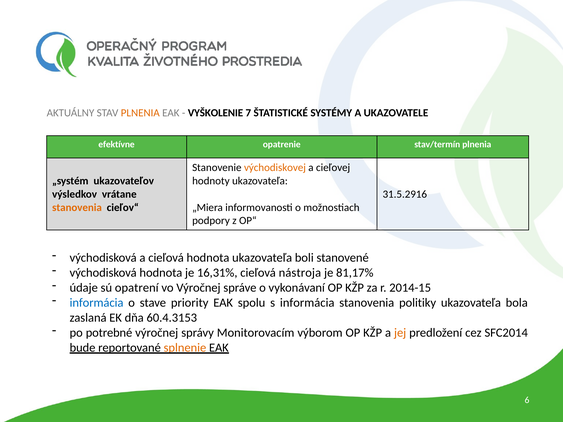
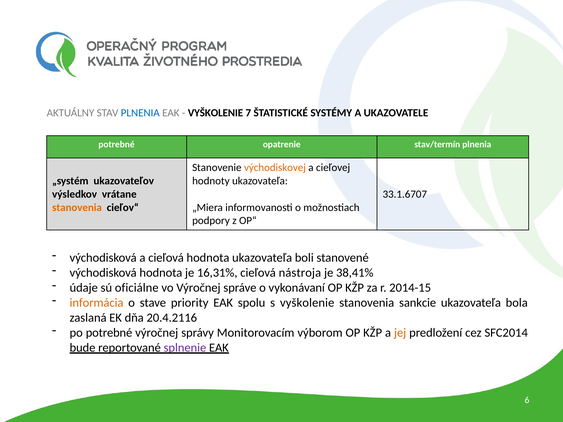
PLNENIA at (140, 113) colour: orange -> blue
efektívne at (117, 144): efektívne -> potrebné
31.5.2916: 31.5.2916 -> 33.1.6707
81,17%: 81,17% -> 38,41%
opatrení: opatrení -> oficiálne
informácia at (97, 303) colour: blue -> orange
s informácia: informácia -> vyškolenie
politiky: politiky -> sankcie
60.4.3153: 60.4.3153 -> 20.4.2116
splnenie colour: orange -> purple
